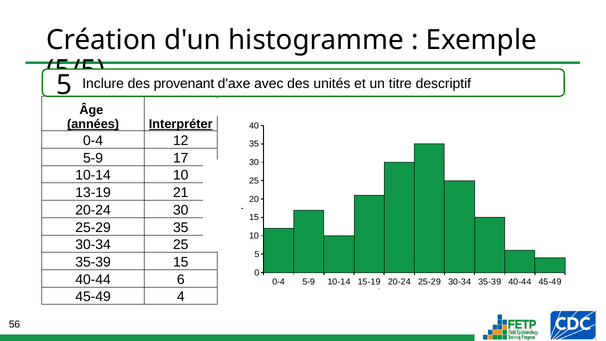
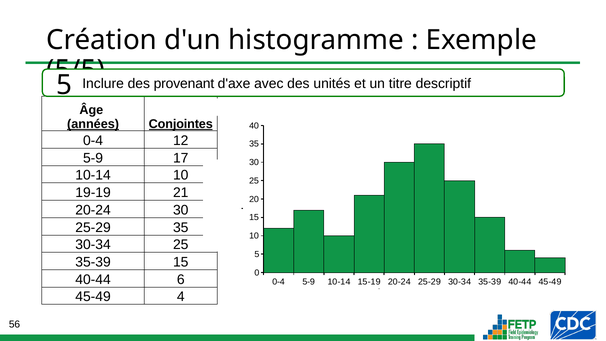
Interpréter: Interpréter -> Conjointes
13-19: 13-19 -> 19-19
